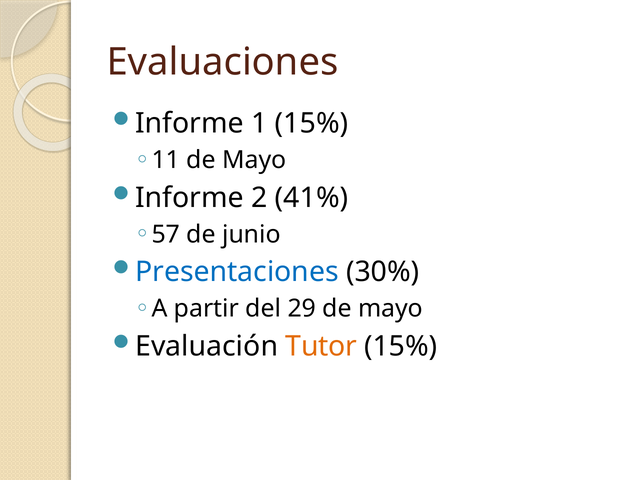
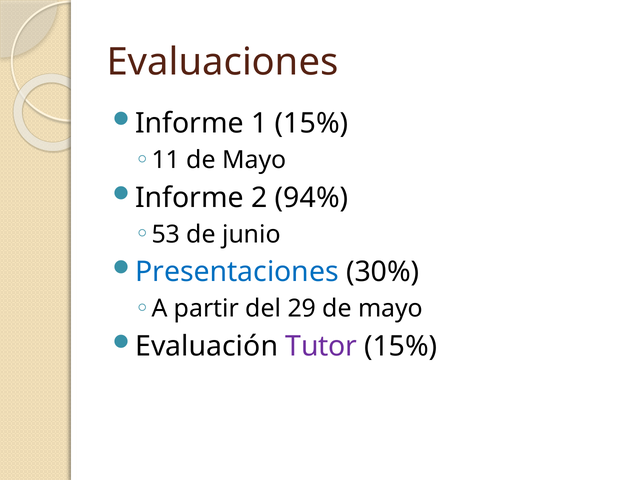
41%: 41% -> 94%
57: 57 -> 53
Tutor colour: orange -> purple
